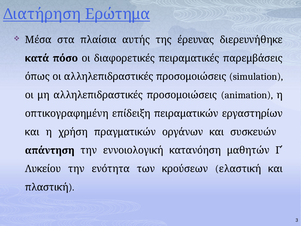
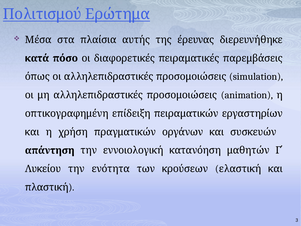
Διατήρηση: Διατήρηση -> Πολιτισμού
